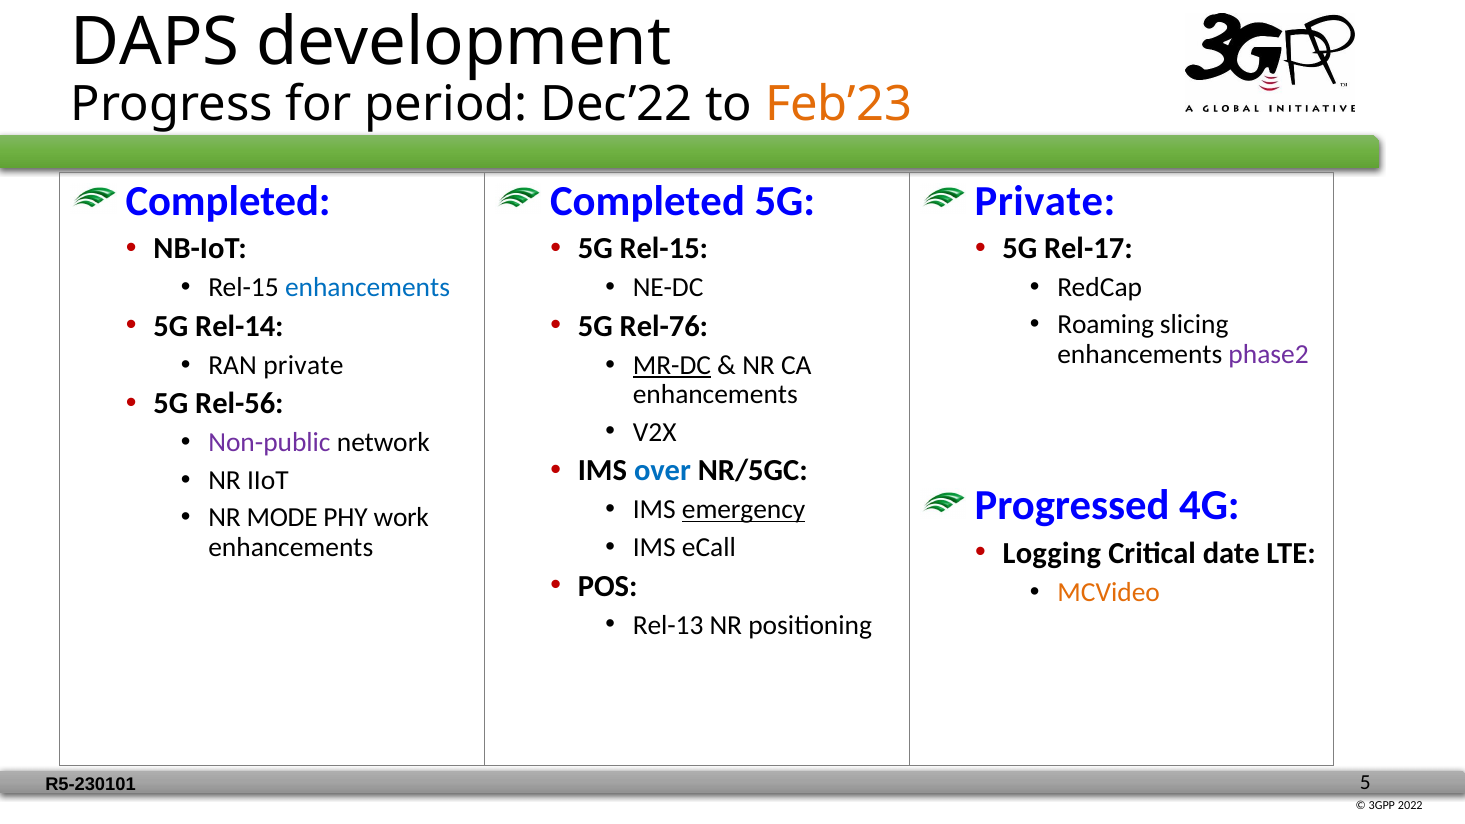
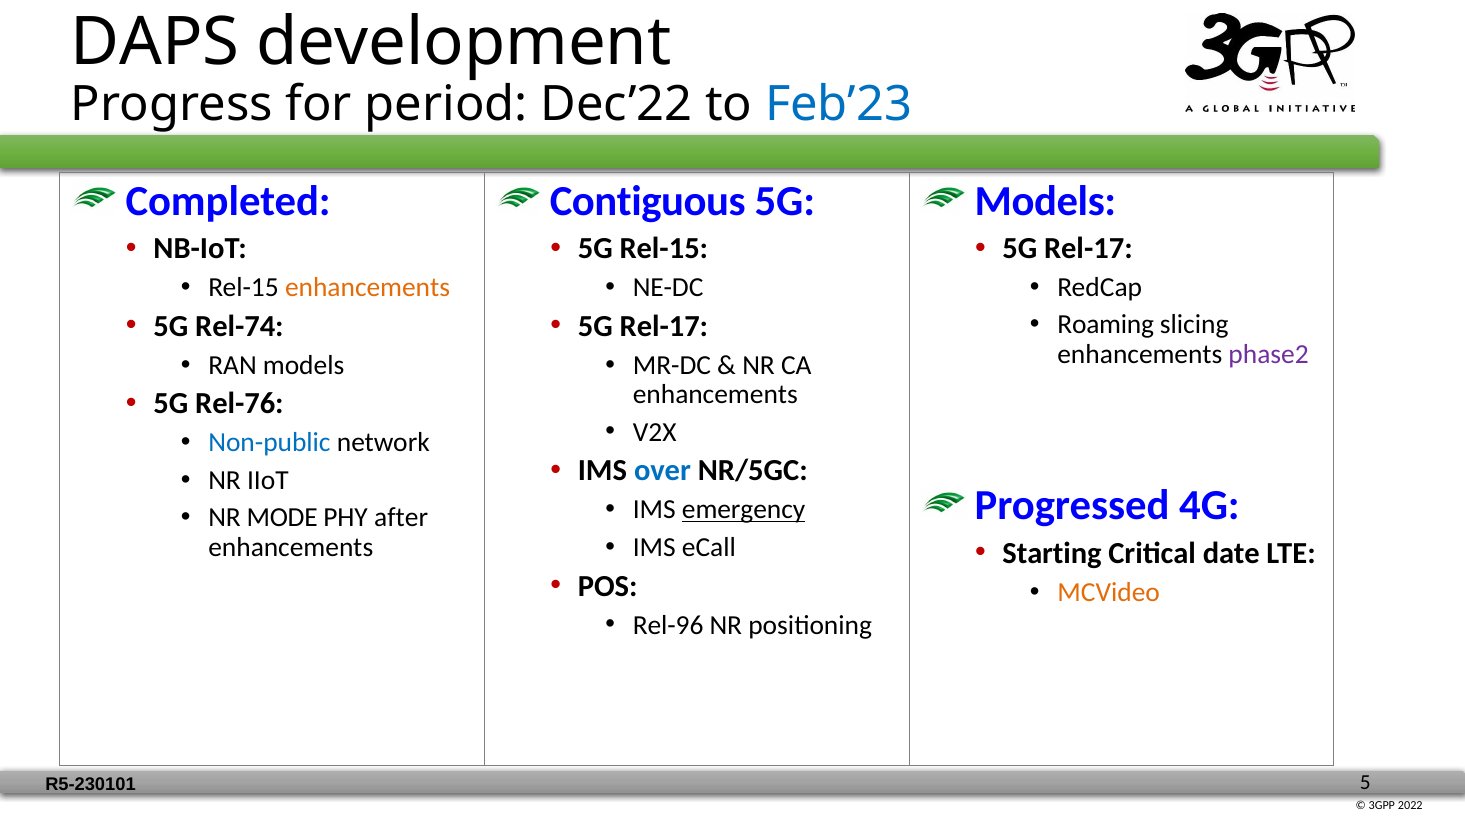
Feb’23 colour: orange -> blue
Completed at (647, 201): Completed -> Contiguous
Private at (1045, 201): Private -> Models
enhancements at (368, 287) colour: blue -> orange
Rel-14: Rel-14 -> Rel-74
Rel-76 at (664, 326): Rel-76 -> Rel-17
RAN private: private -> models
MR-DC underline: present -> none
Rel-56: Rel-56 -> Rel-76
Non-public colour: purple -> blue
work: work -> after
Logging: Logging -> Starting
Rel-13: Rel-13 -> Rel-96
